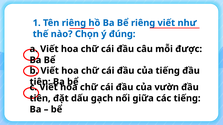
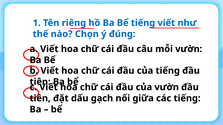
Bể riêng: riêng -> tiếng
mỗi được: được -> vườn
